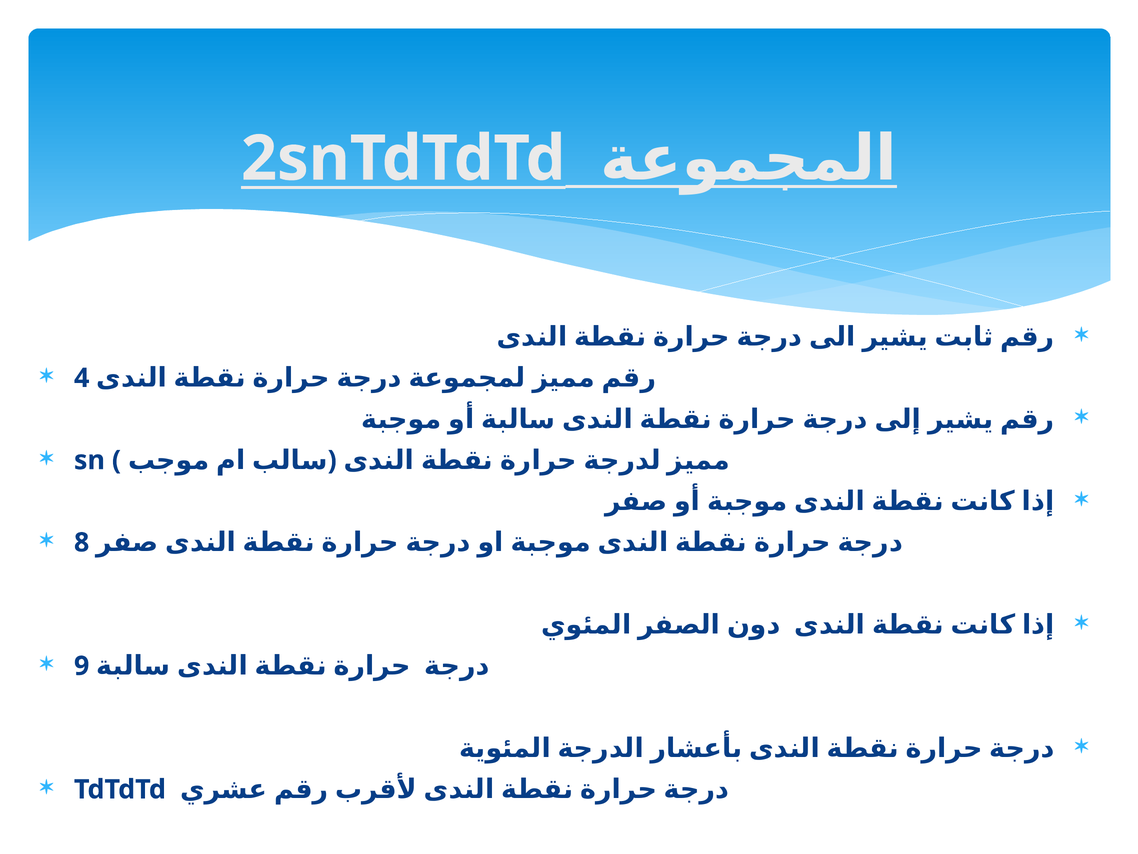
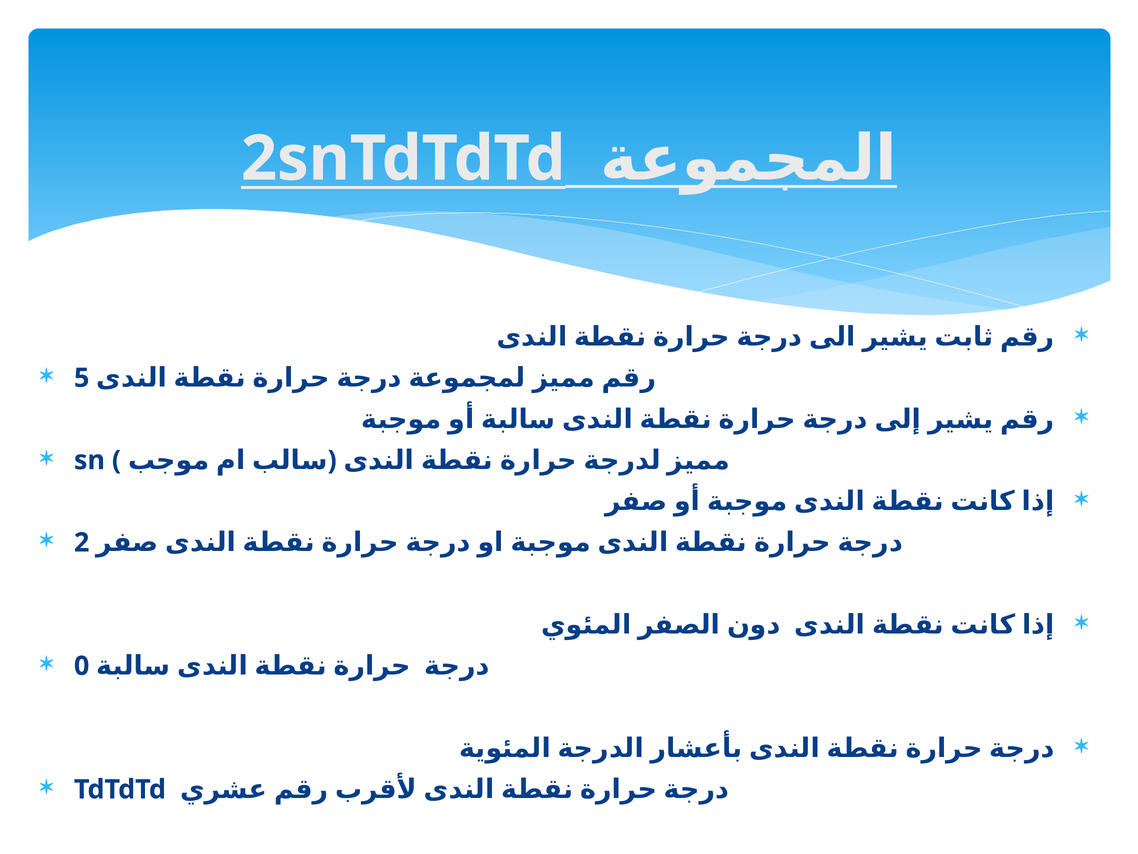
4: 4 -> 5
8: 8 -> 2
9: 9 -> 0
